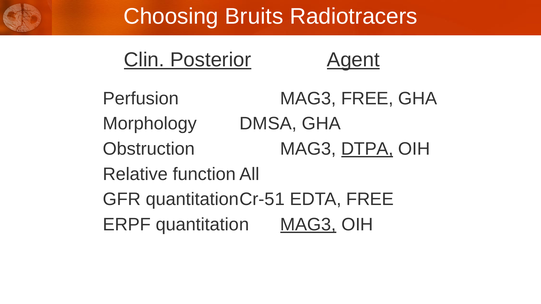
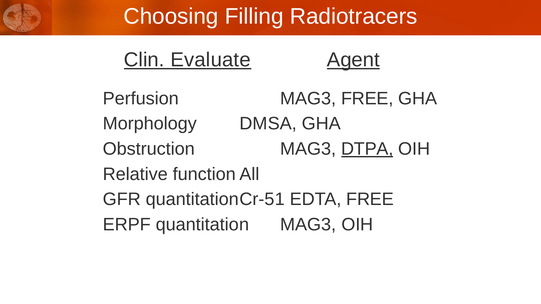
Bruits: Bruits -> Filling
Posterior: Posterior -> Evaluate
MAG3 at (308, 225) underline: present -> none
